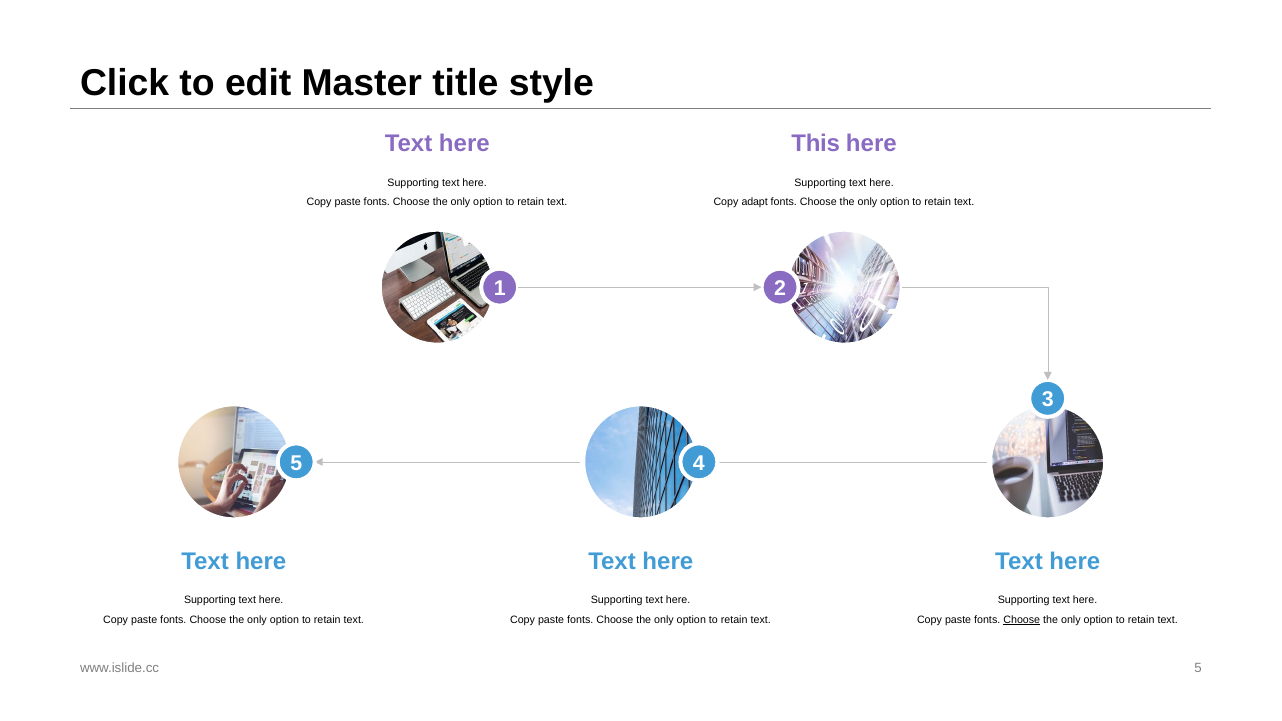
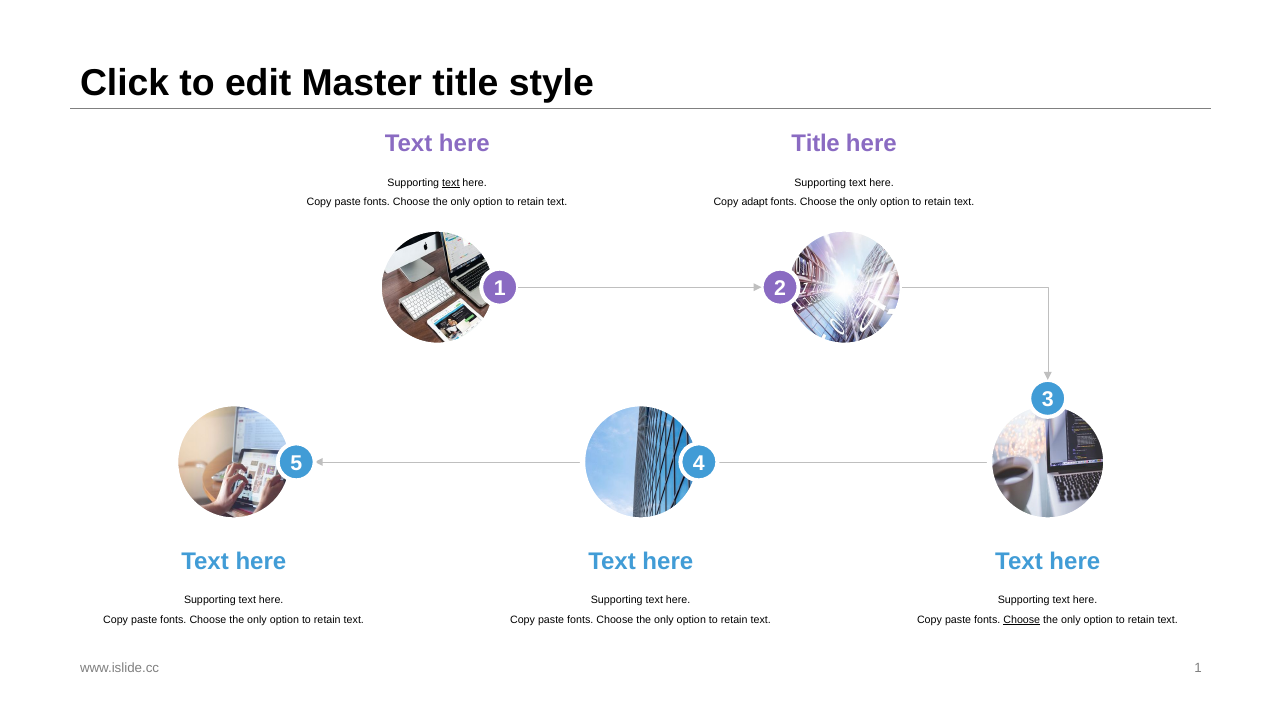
This at (816, 144): This -> Title
text at (451, 183) underline: none -> present
www.islide.cc 5: 5 -> 1
